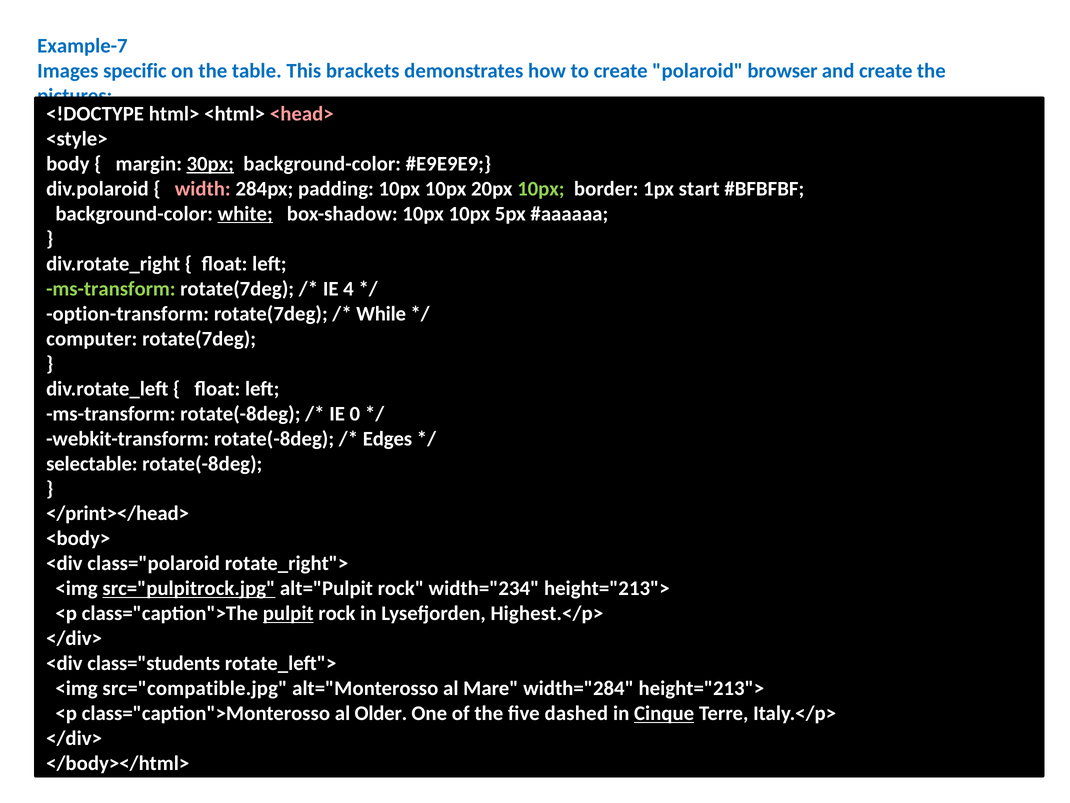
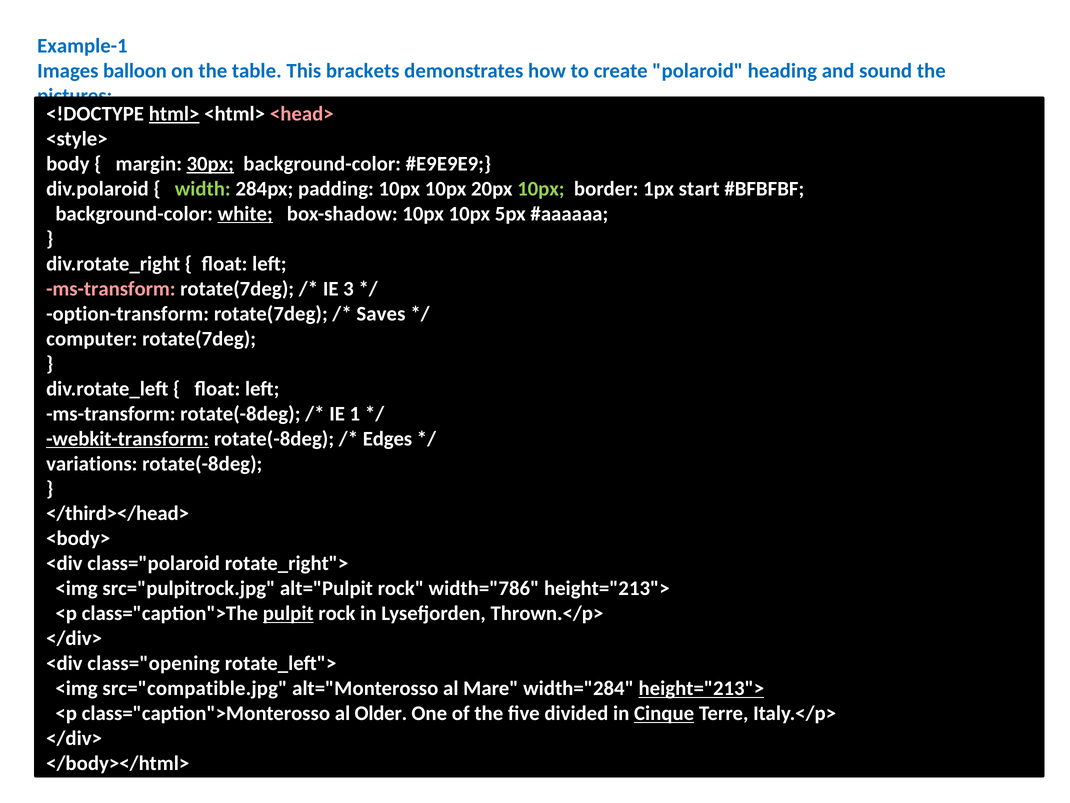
Example-7: Example-7 -> Example-1
specific: specific -> balloon
browser: browser -> heading
and create: create -> sound
html> underline: none -> present
width colour: pink -> light green
ms-transform at (111, 288) colour: light green -> pink
4: 4 -> 3
While: While -> Saves
0: 0 -> 1
webkit-transform underline: none -> present
selectable: selectable -> variations
</print></head>: </print></head> -> </third></head>
src="pulpitrock.jpg underline: present -> none
width="234: width="234 -> width="786
Highest.</p>: Highest.</p> -> Thrown.</p>
class="students: class="students -> class="opening
height="213"> at (701, 688) underline: none -> present
dashed: dashed -> divided
